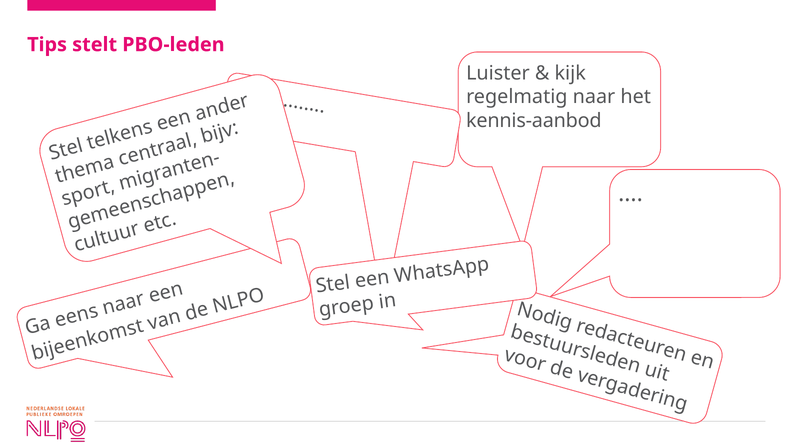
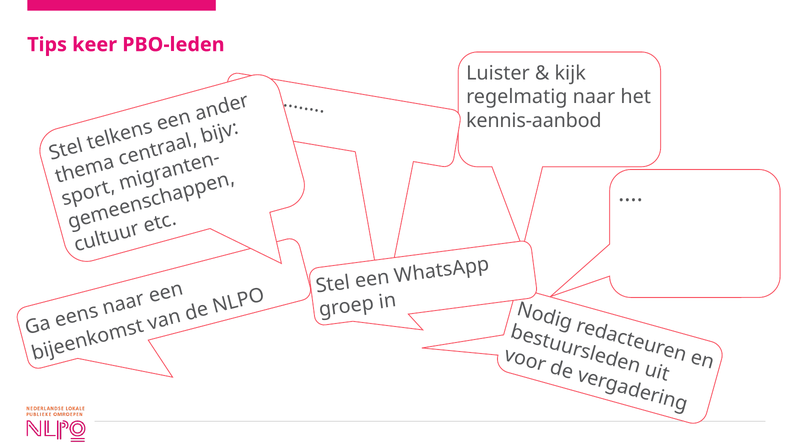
stelt: stelt -> keer
